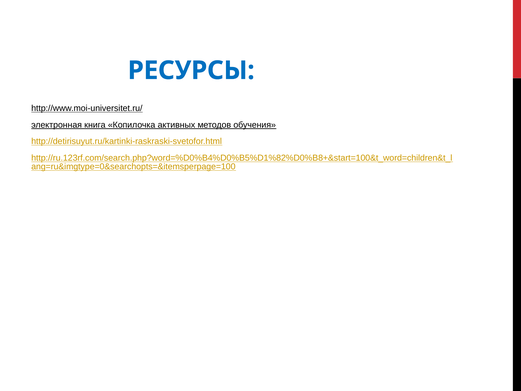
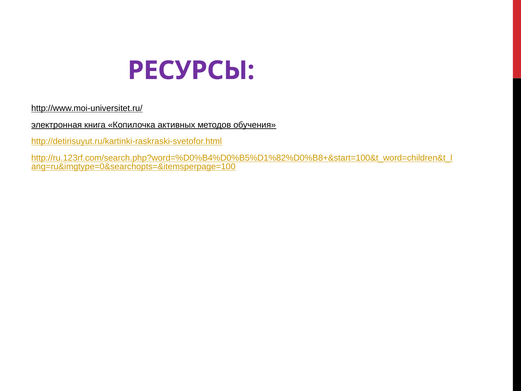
РЕСУРСЫ colour: blue -> purple
